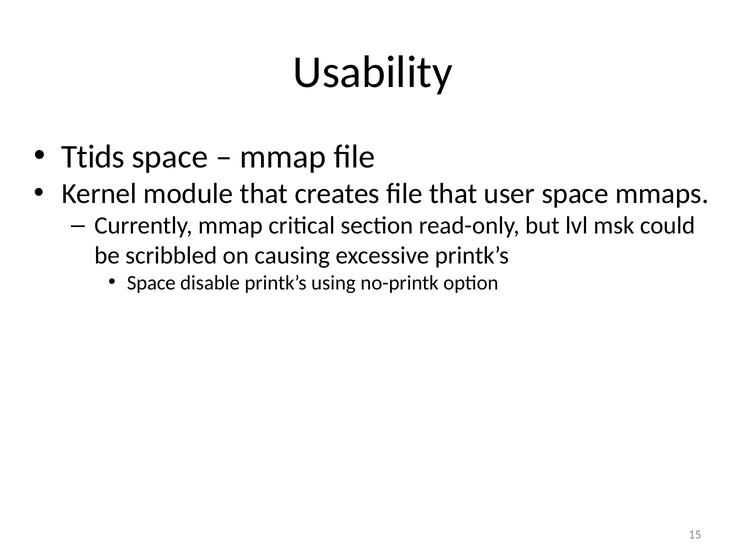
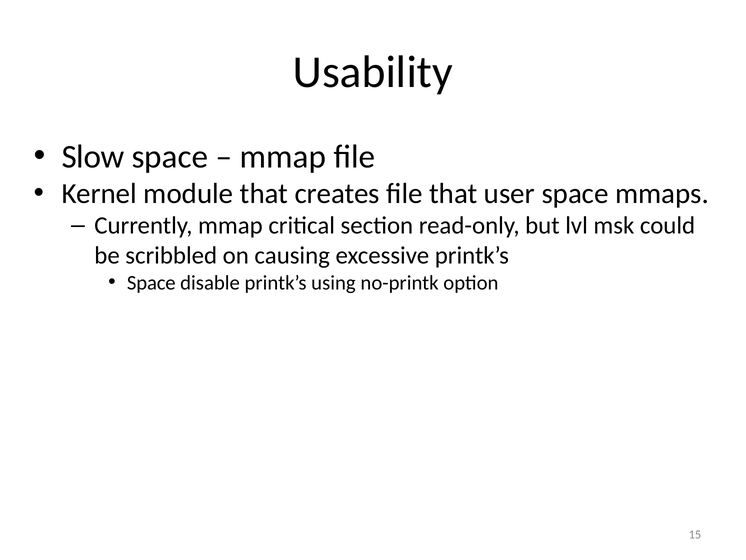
Ttids: Ttids -> Slow
